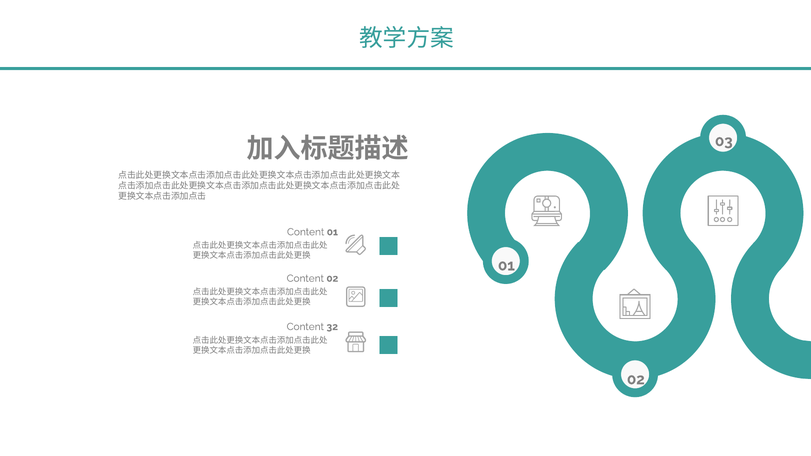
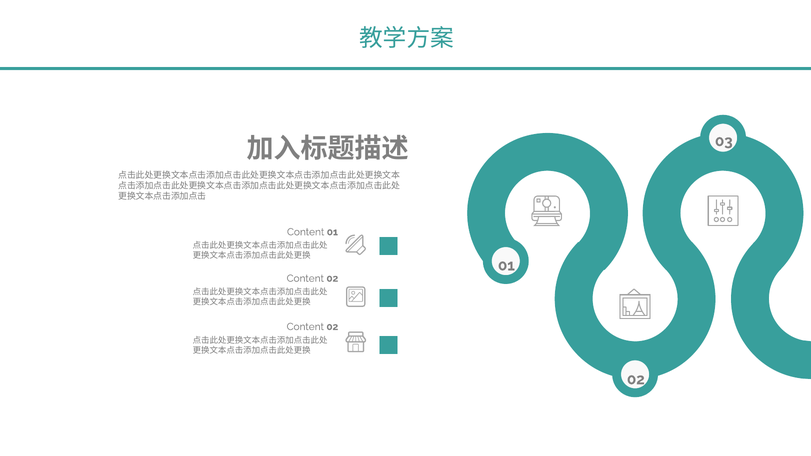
32 at (332, 327): 32 -> 02
